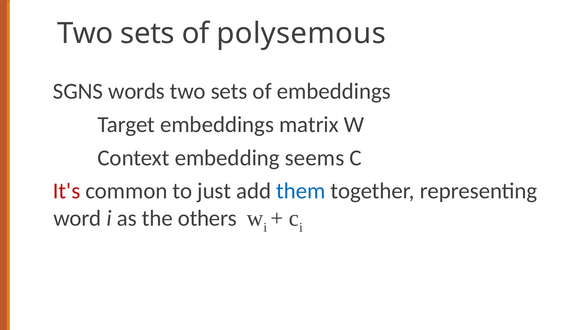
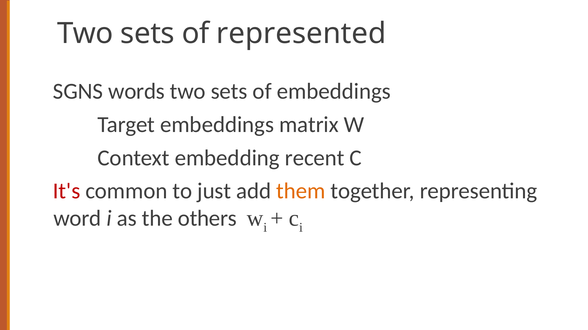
polysemous: polysemous -> represented
seems: seems -> recent
them colour: blue -> orange
